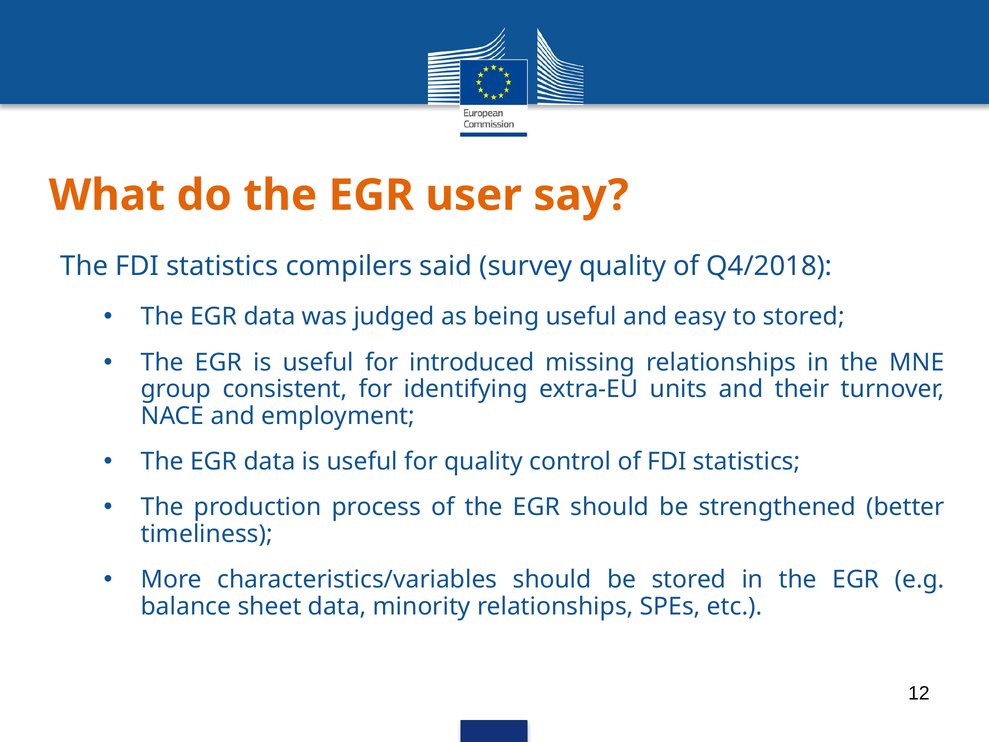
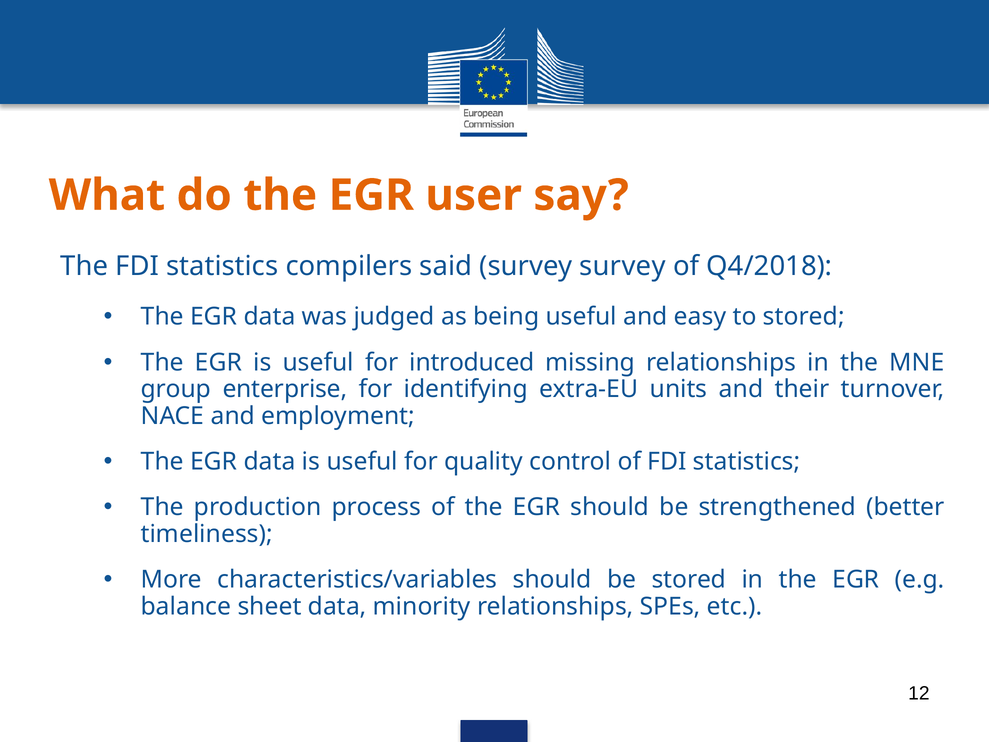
survey quality: quality -> survey
consistent: consistent -> enterprise
